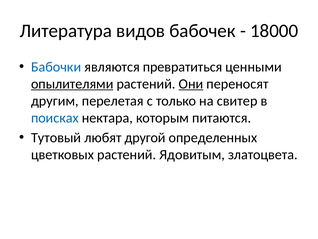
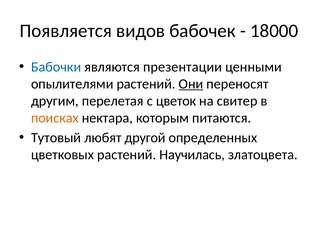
Литература: Литература -> Появляется
превратиться: превратиться -> презентации
опылителями underline: present -> none
только: только -> цветок
поисках colour: blue -> orange
Ядовитым: Ядовитым -> Научилась
